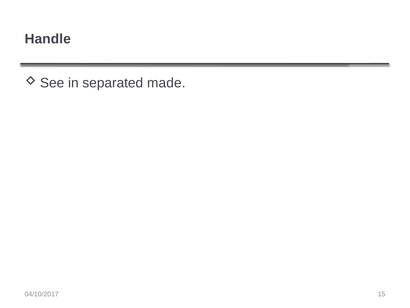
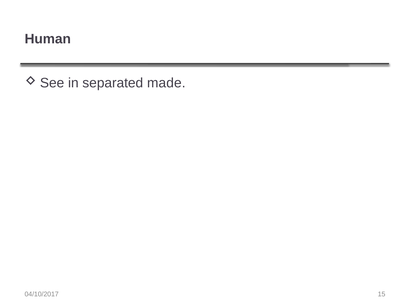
Handle: Handle -> Human
